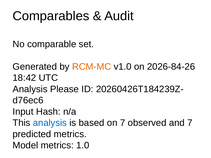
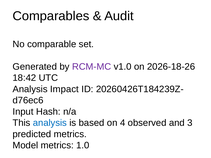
RCM-MC colour: orange -> purple
2026-84-26: 2026-84-26 -> 2026-18-26
Please: Please -> Impact
on 7: 7 -> 4
and 7: 7 -> 3
